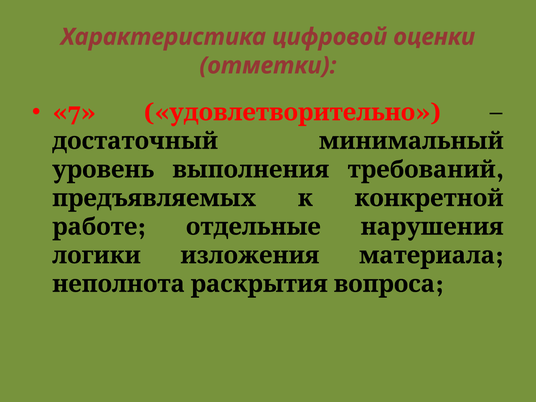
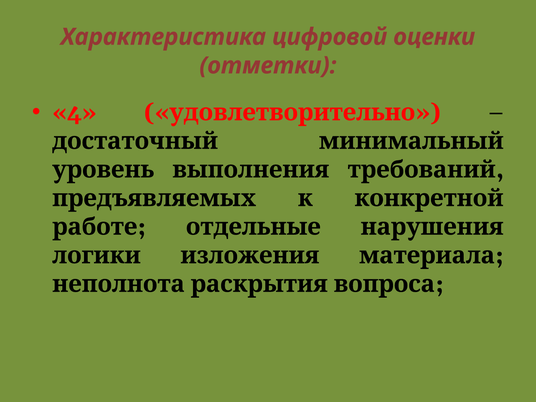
7: 7 -> 4
